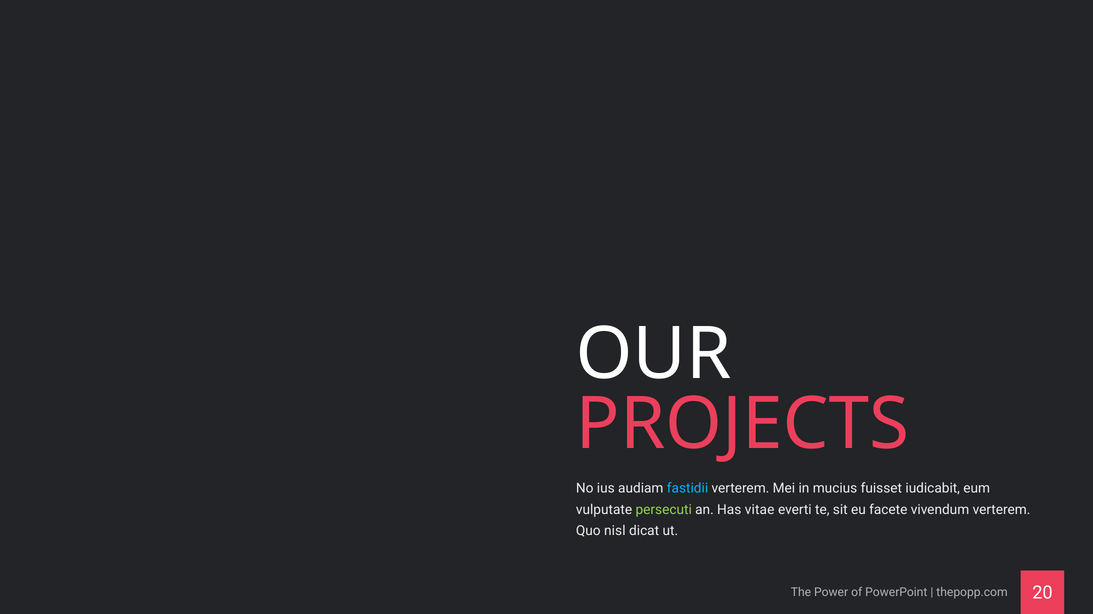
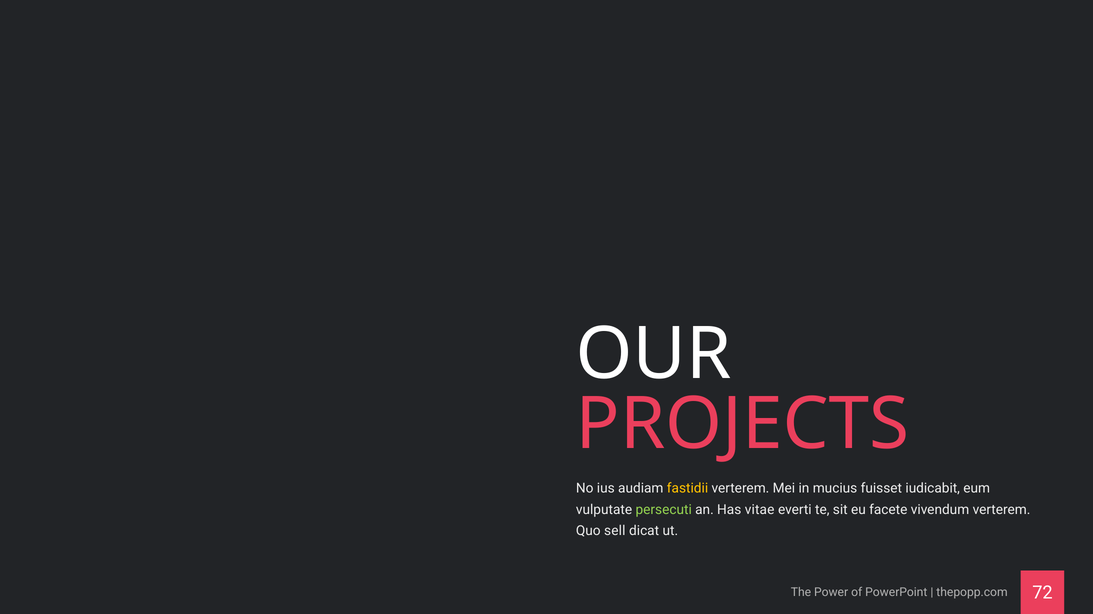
fastidii colour: light blue -> yellow
nisl: nisl -> sell
20: 20 -> 72
